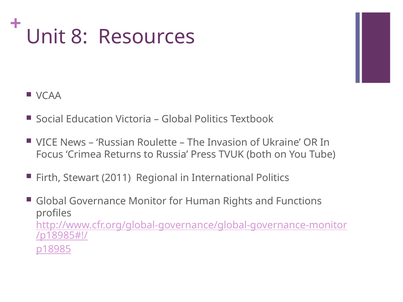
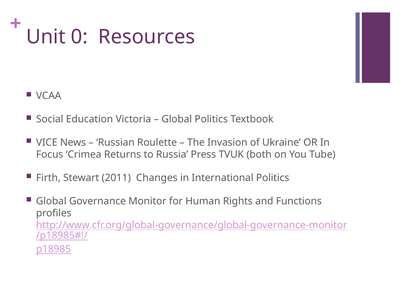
8: 8 -> 0
Regional: Regional -> Changes
